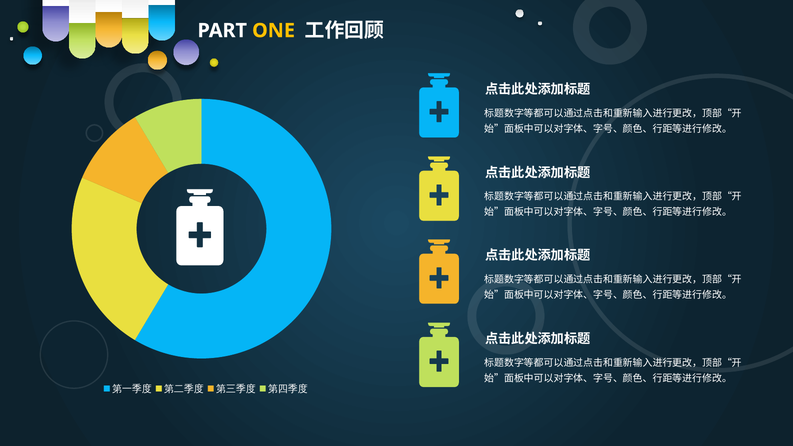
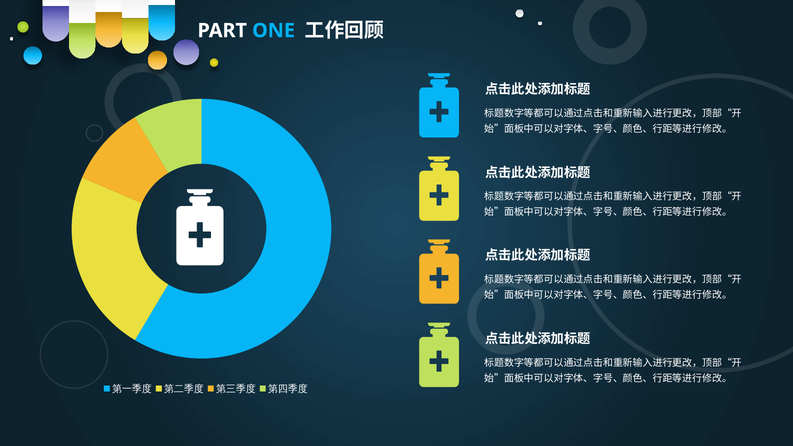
ONE colour: yellow -> light blue
